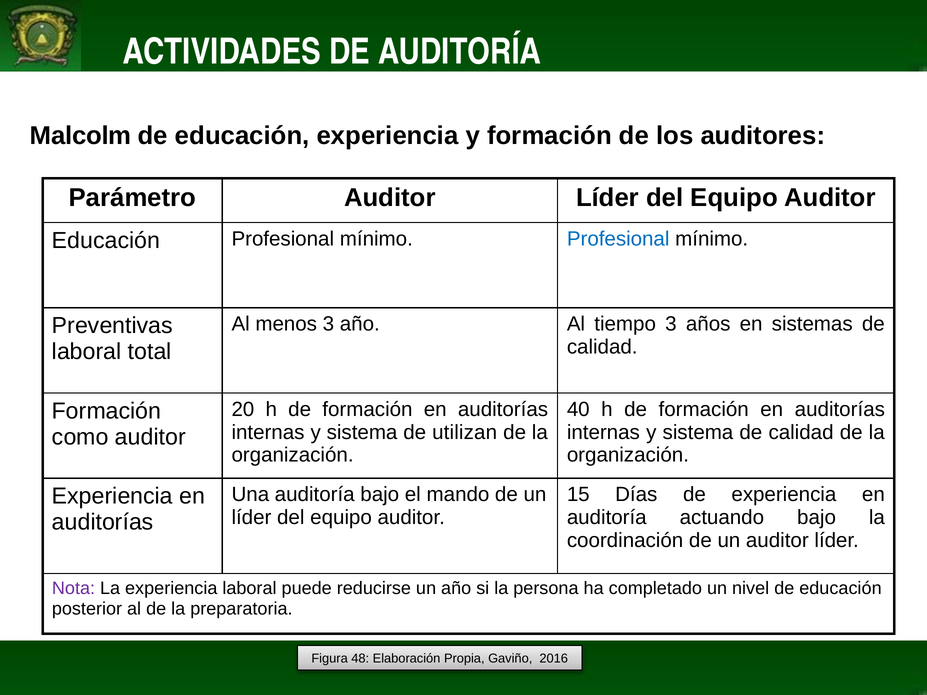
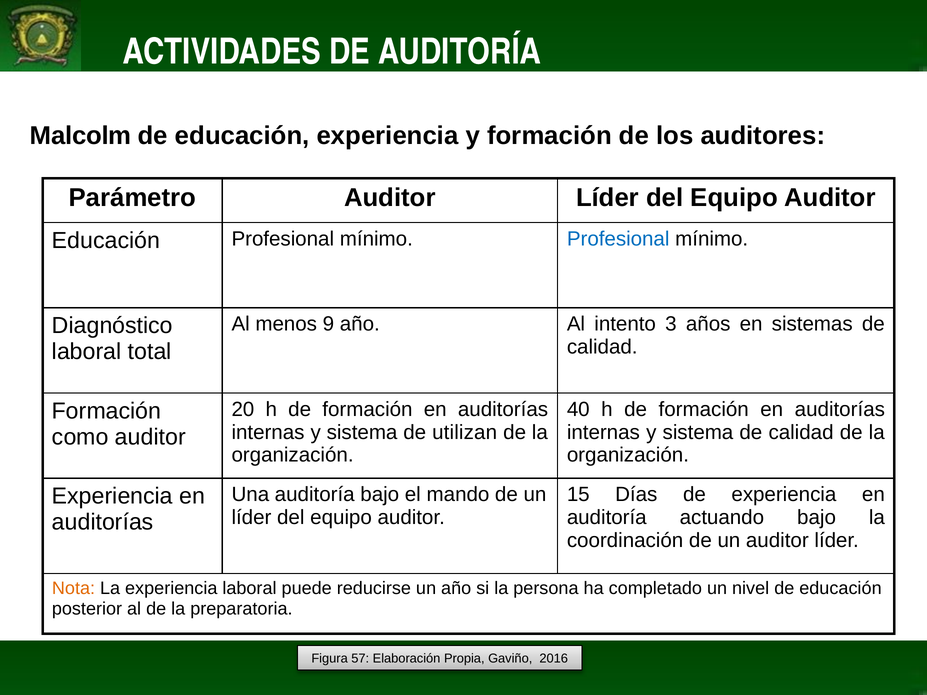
menos 3: 3 -> 9
tiempo: tiempo -> intento
Preventivas: Preventivas -> Diagnóstico
Nota colour: purple -> orange
48: 48 -> 57
